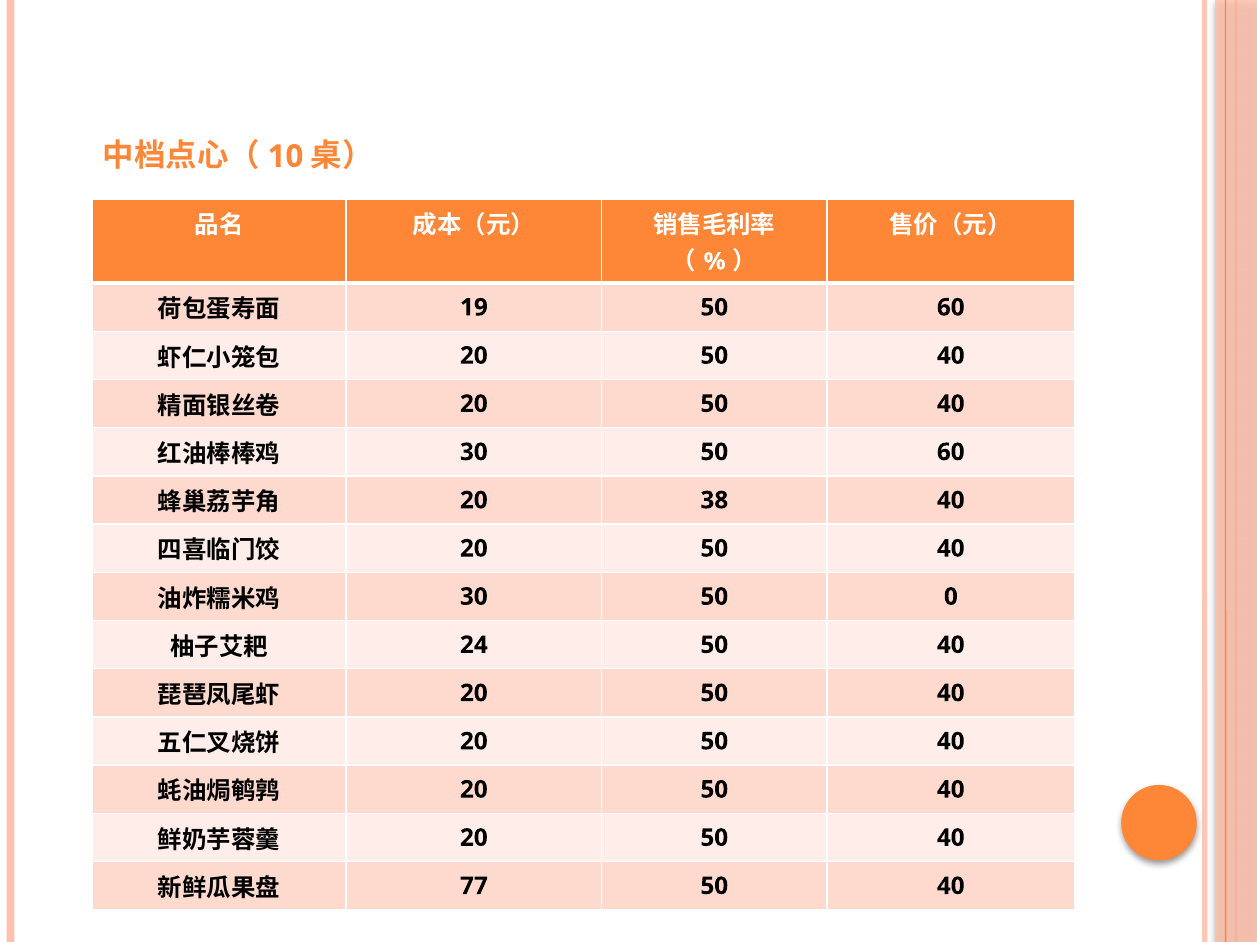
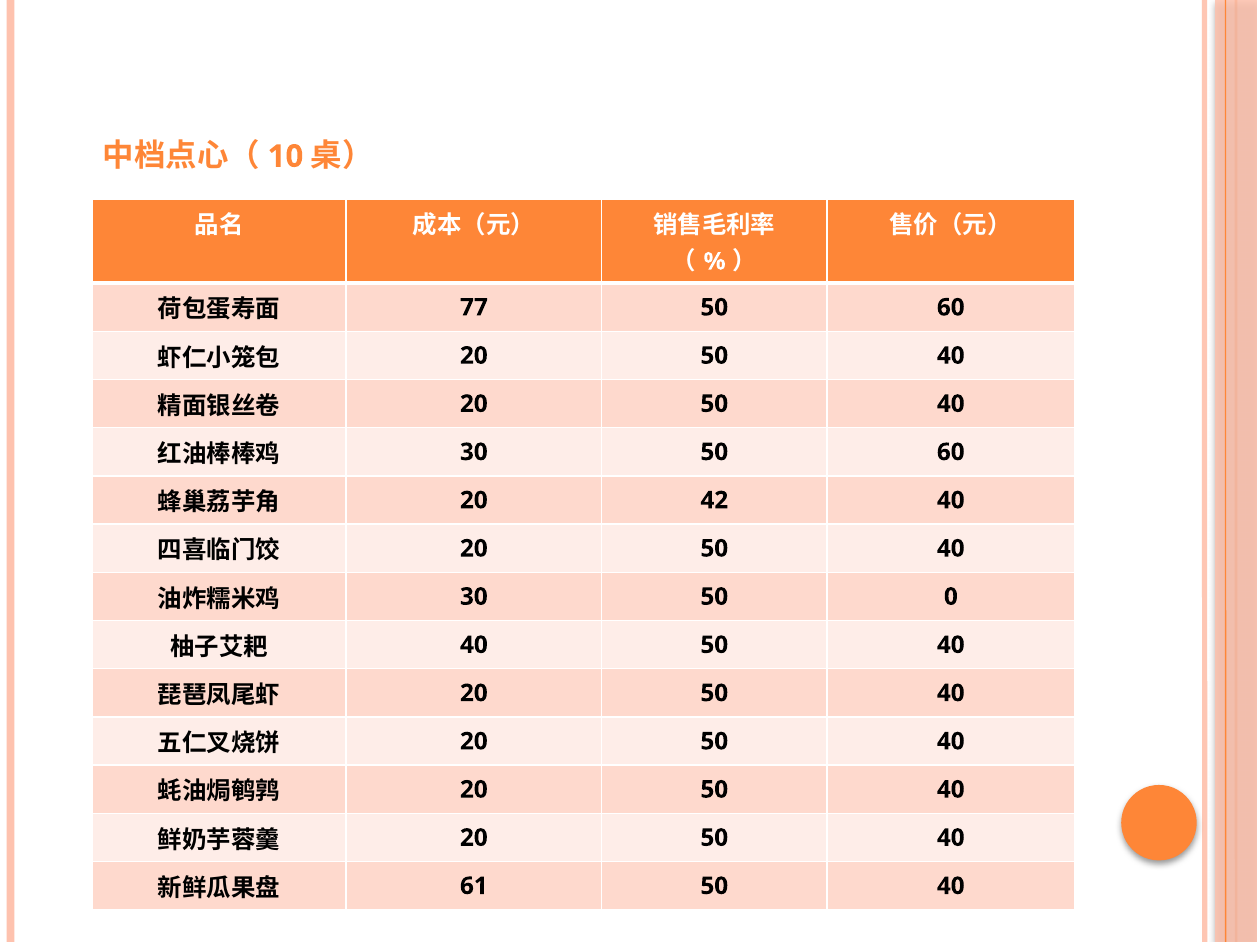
19: 19 -> 77
38: 38 -> 42
24 at (474, 645): 24 -> 40
77: 77 -> 61
